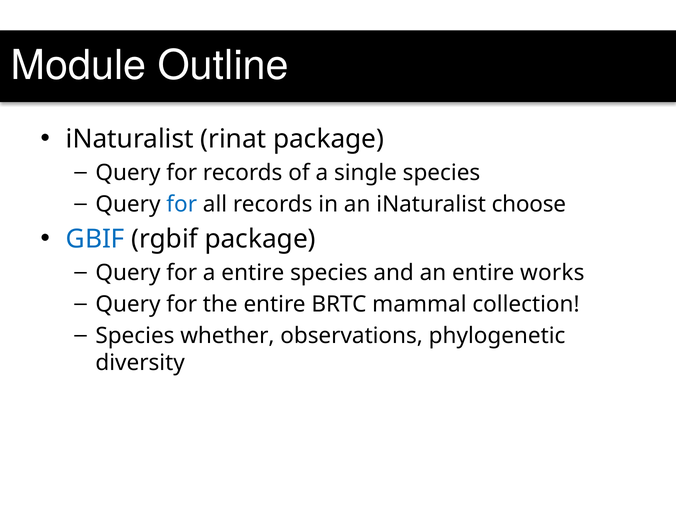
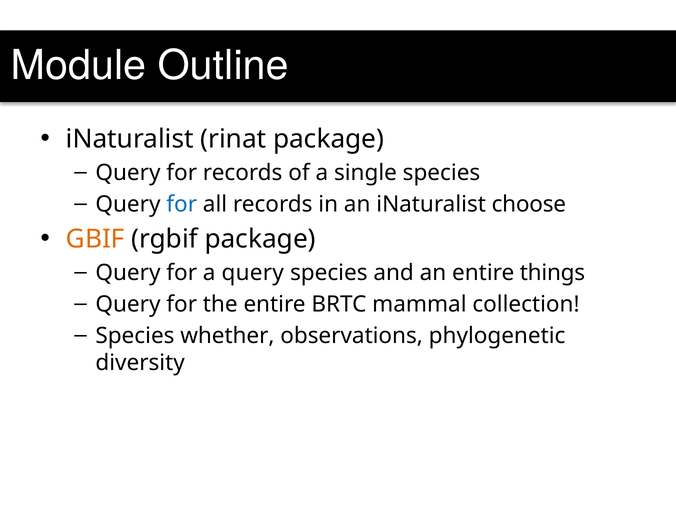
GBIF colour: blue -> orange
a entire: entire -> query
works: works -> things
